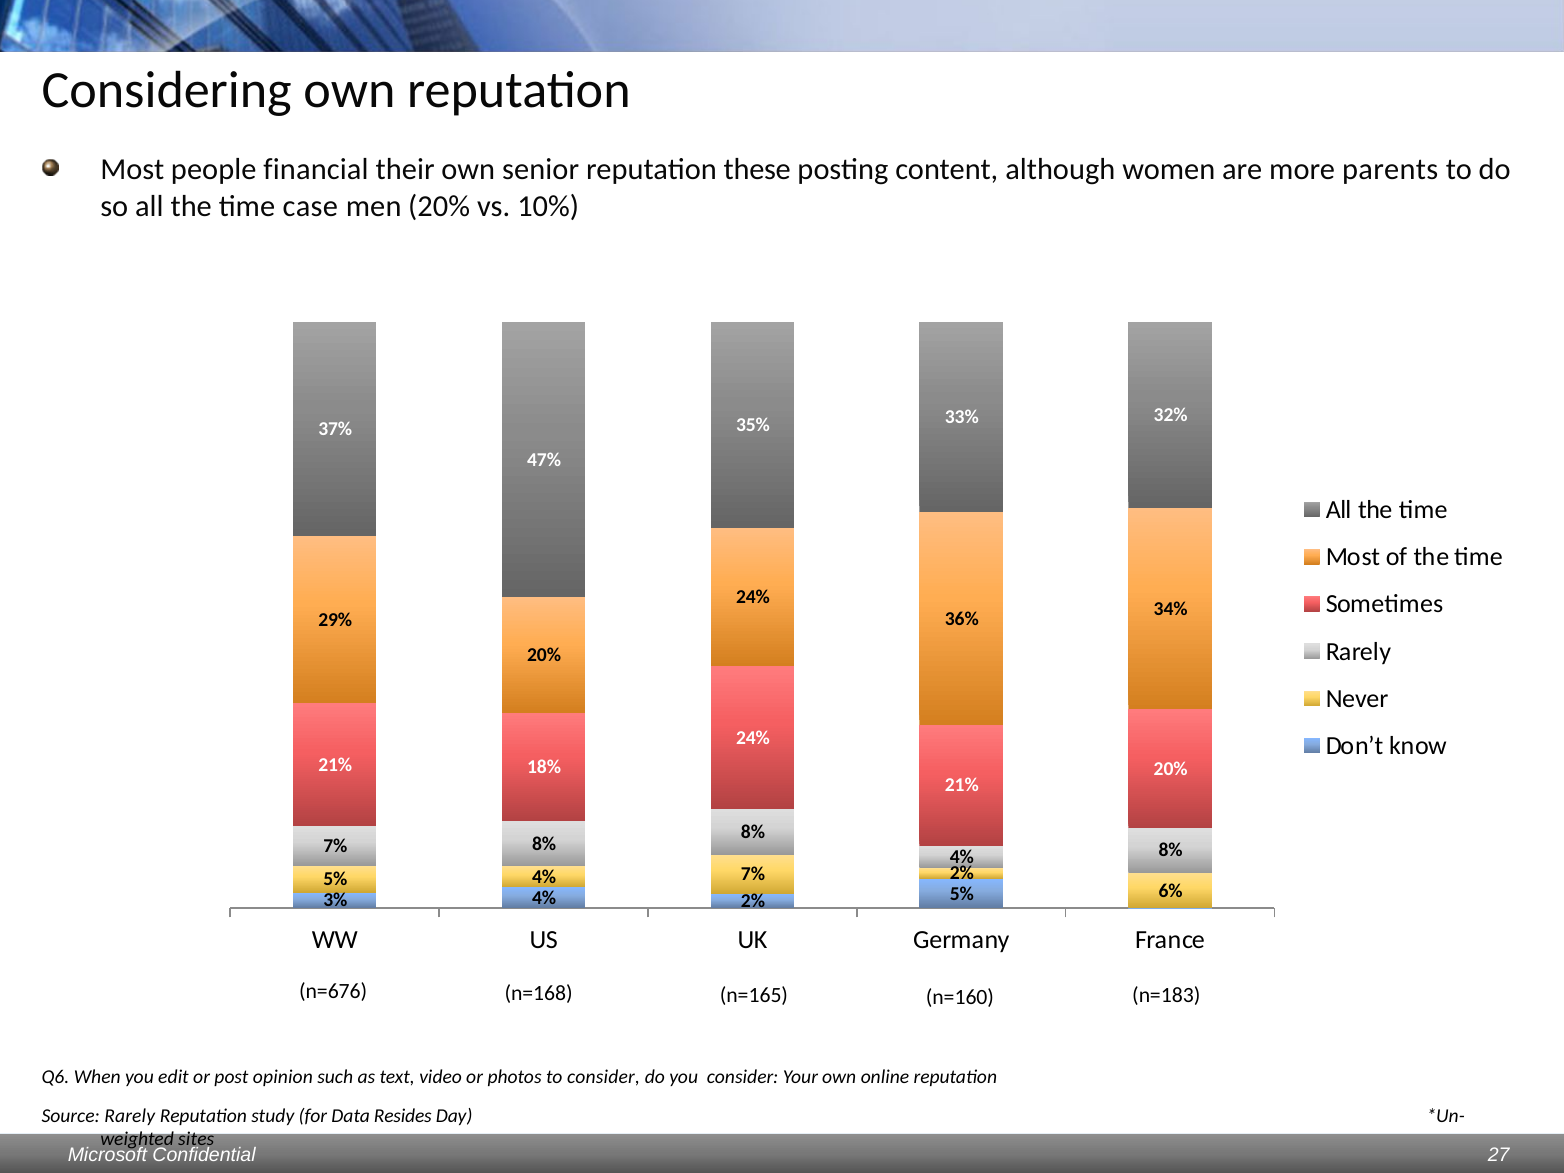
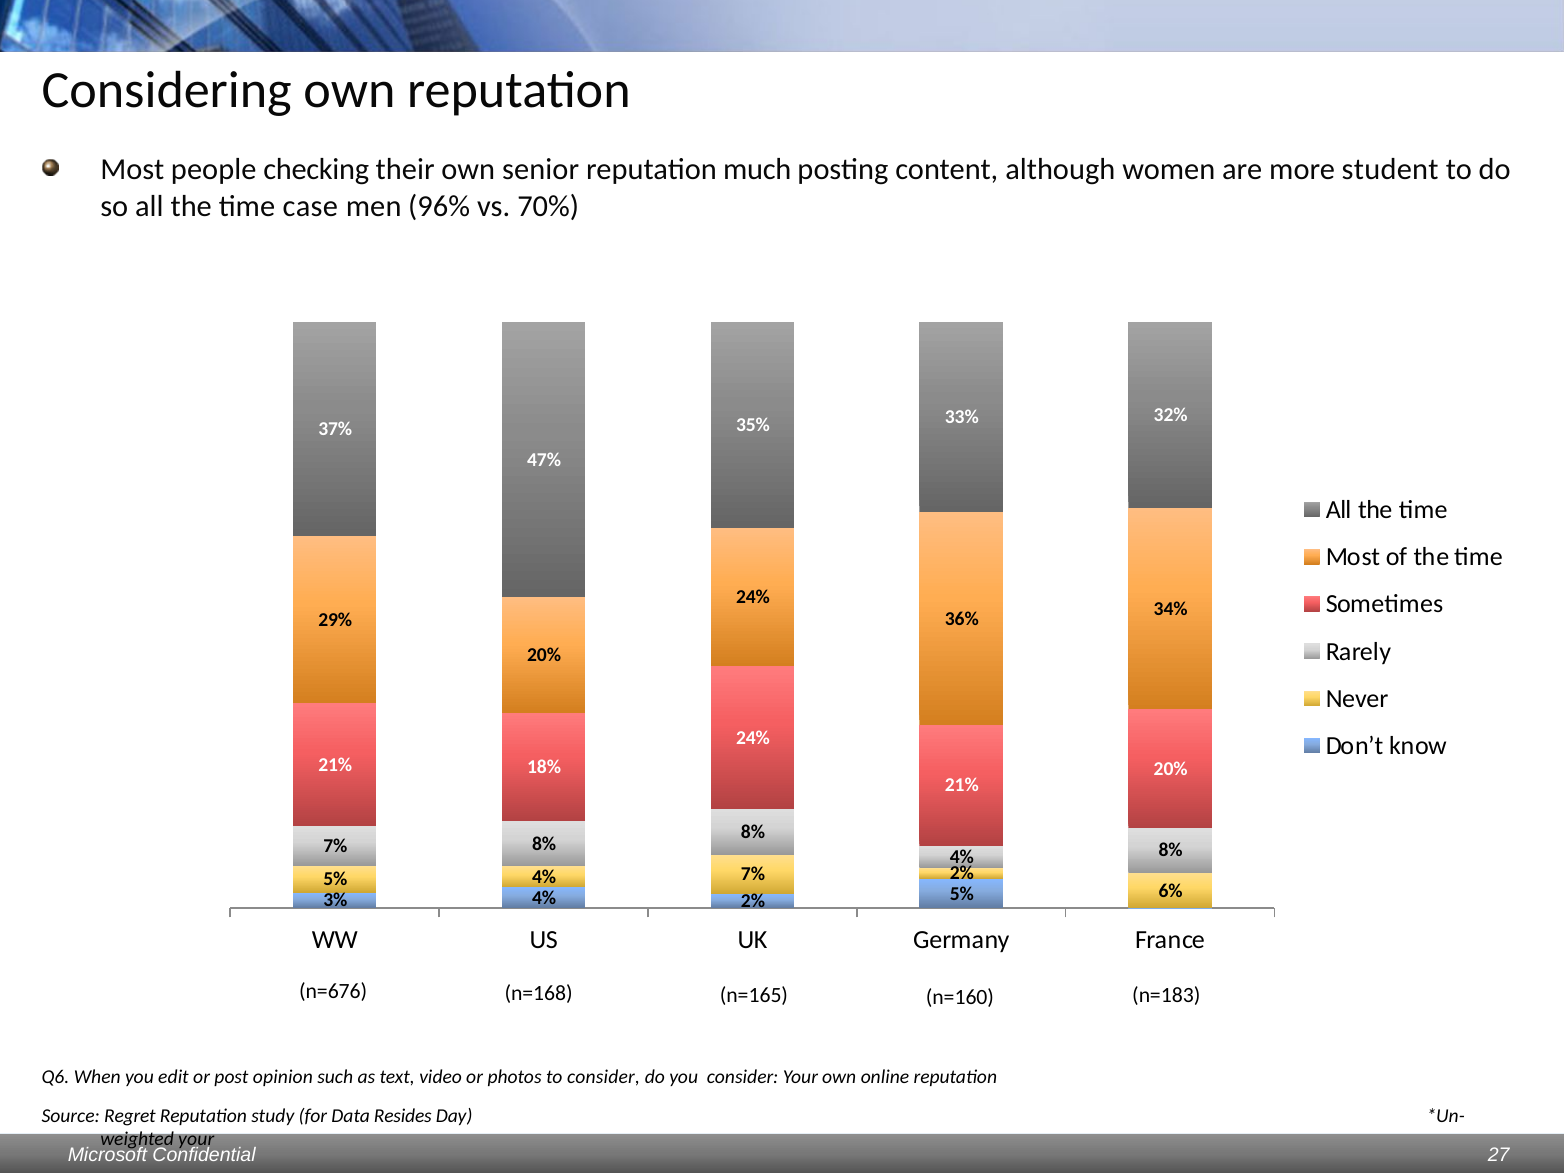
financial: financial -> checking
these: these -> much
parents: parents -> student
men 20%: 20% -> 96%
10%: 10% -> 70%
Source Rarely: Rarely -> Regret
sites at (196, 1139): sites -> your
